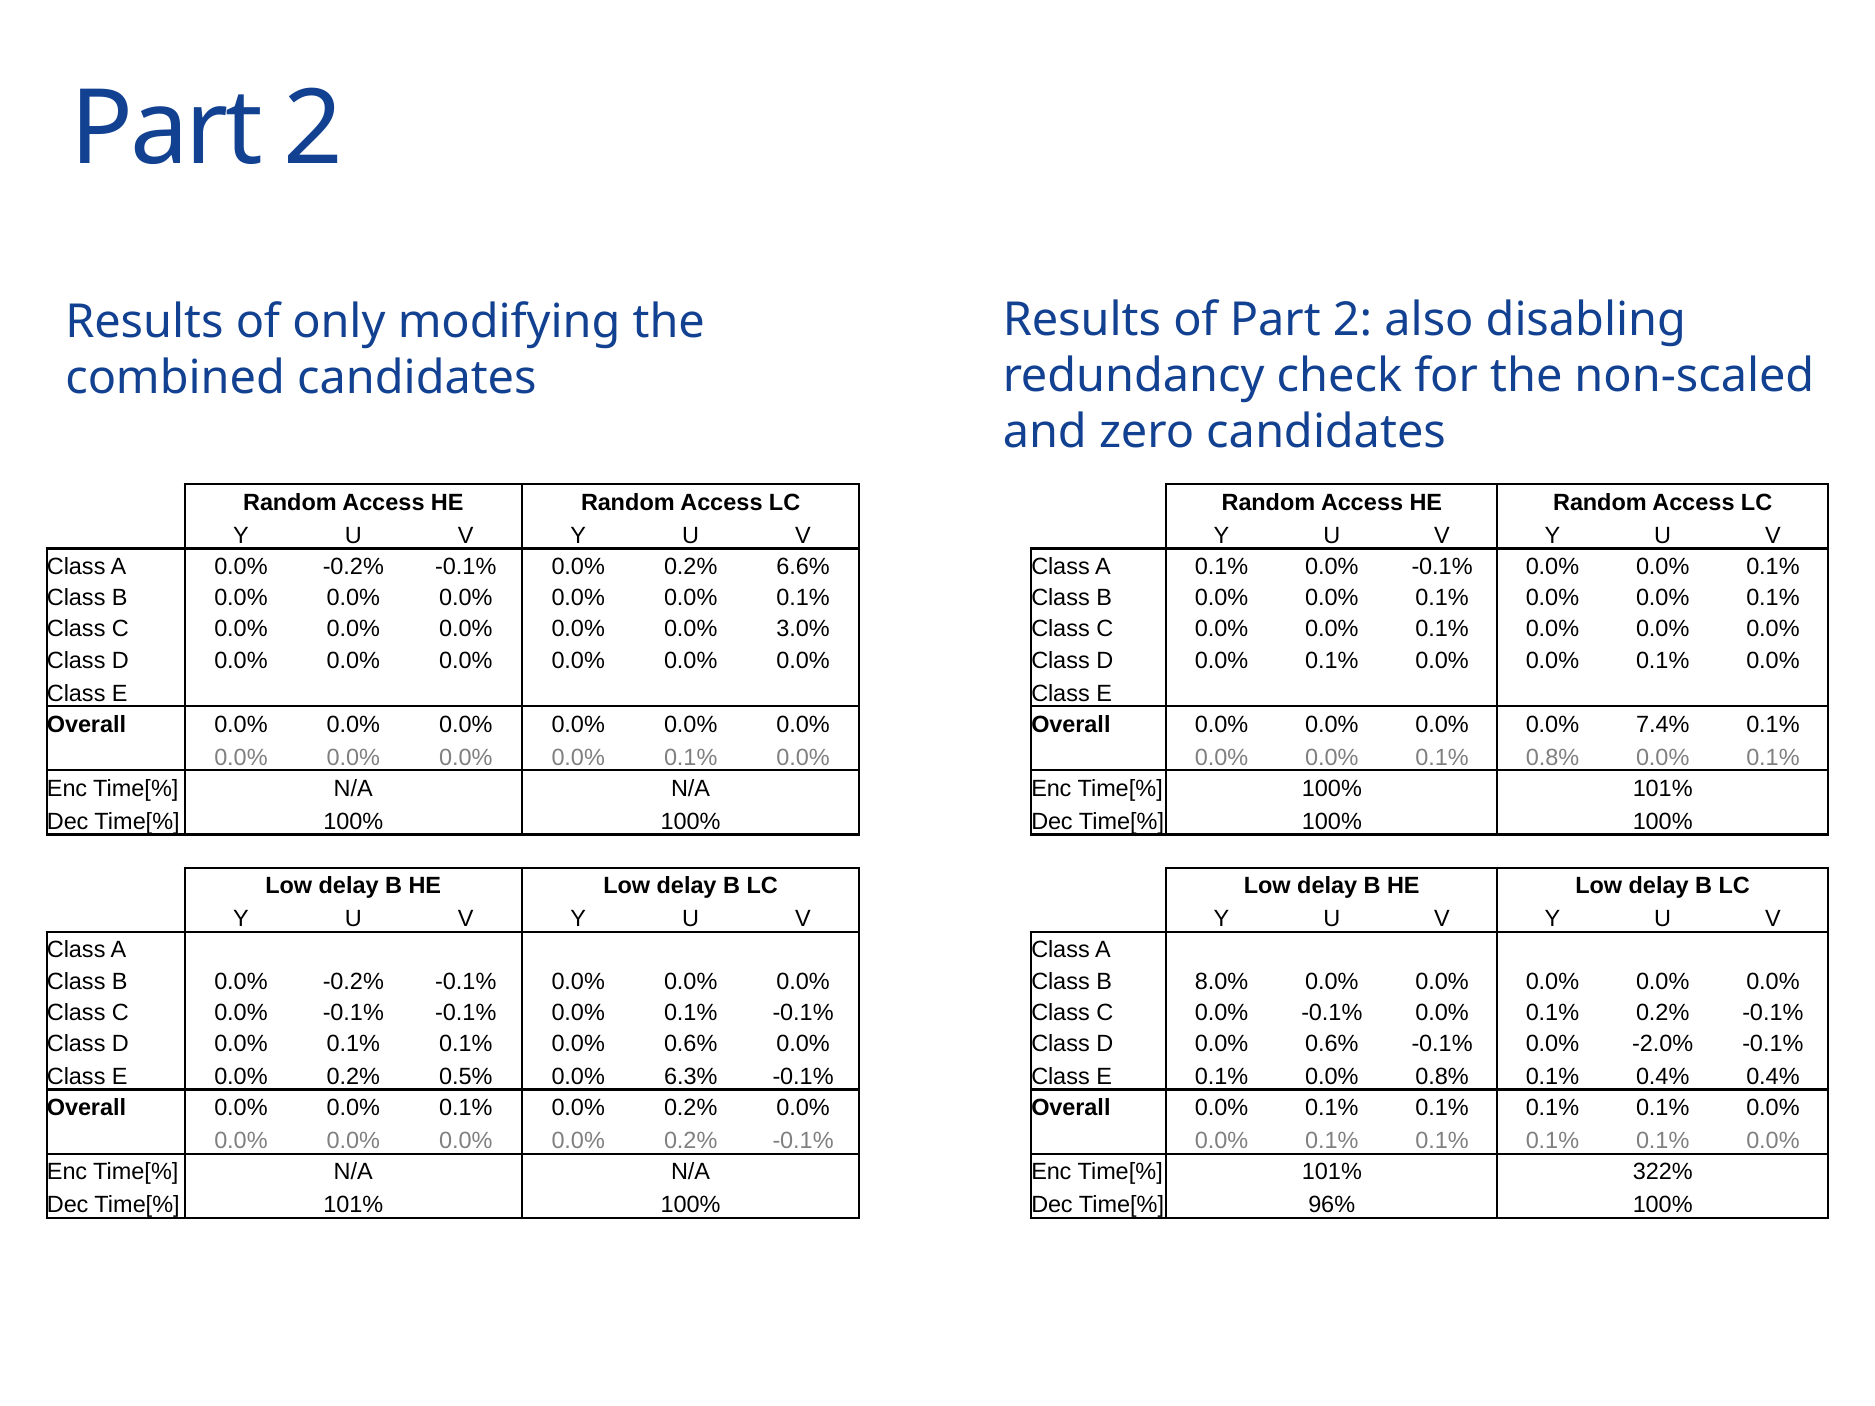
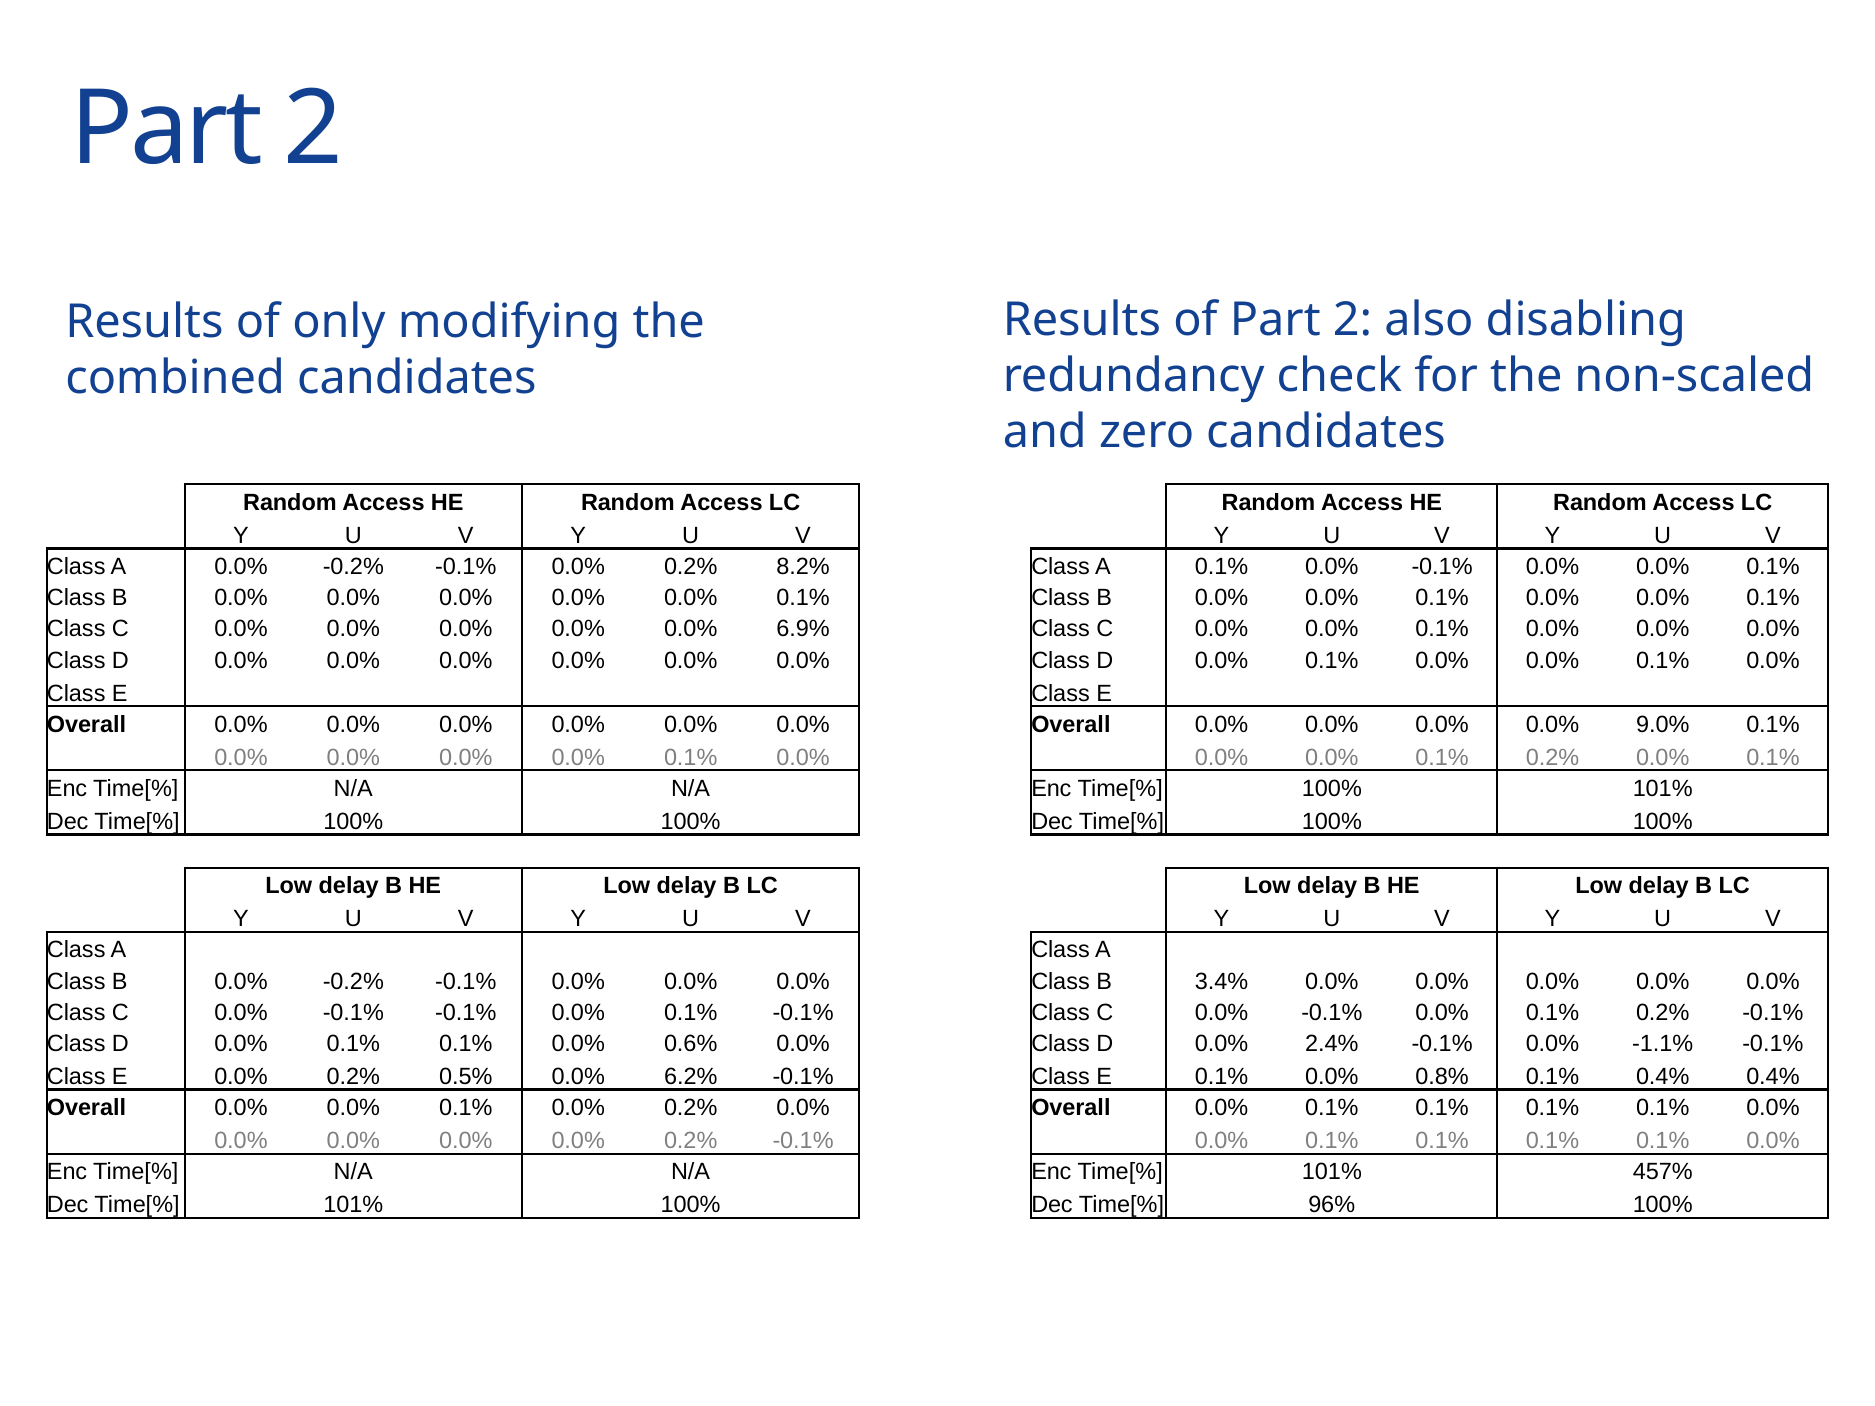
6.6%: 6.6% -> 8.2%
3.0%: 3.0% -> 6.9%
7.4%: 7.4% -> 9.0%
0.0% 0.0% 0.1% 0.8%: 0.8% -> 0.2%
8.0%: 8.0% -> 3.4%
D 0.0% 0.6%: 0.6% -> 2.4%
-2.0%: -2.0% -> -1.1%
6.3%: 6.3% -> 6.2%
322%: 322% -> 457%
